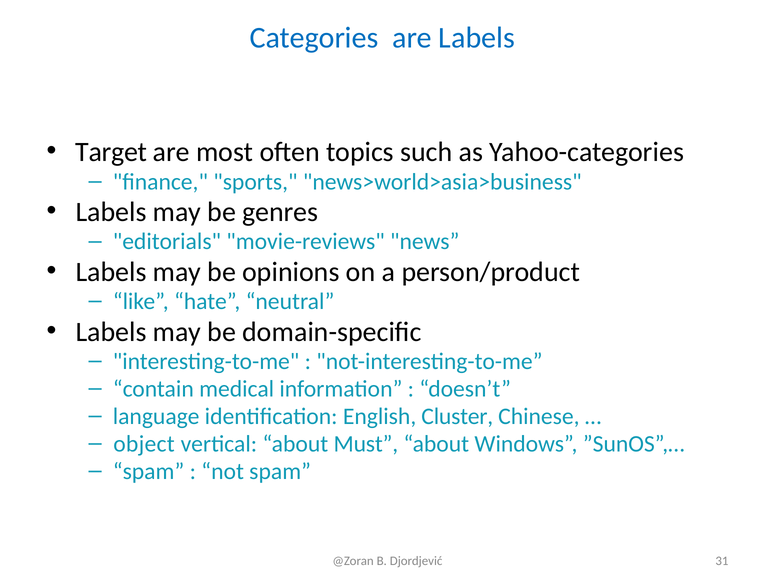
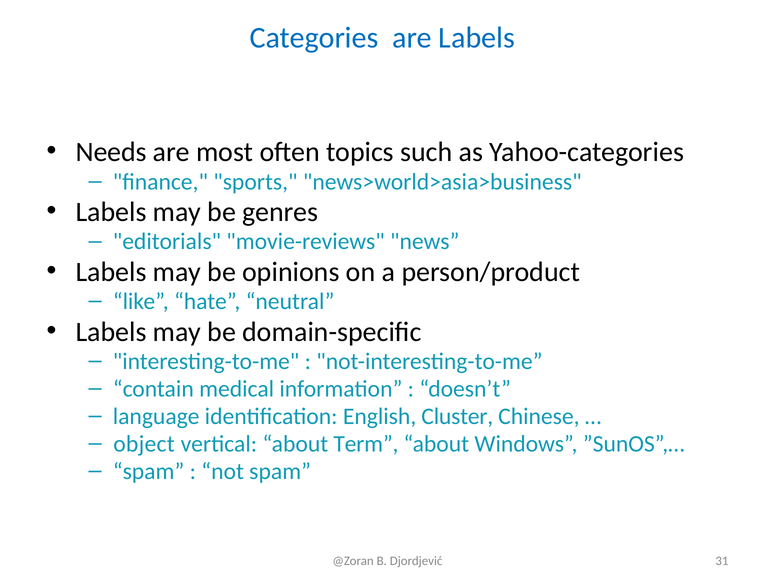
Target: Target -> Needs
Must: Must -> Term
